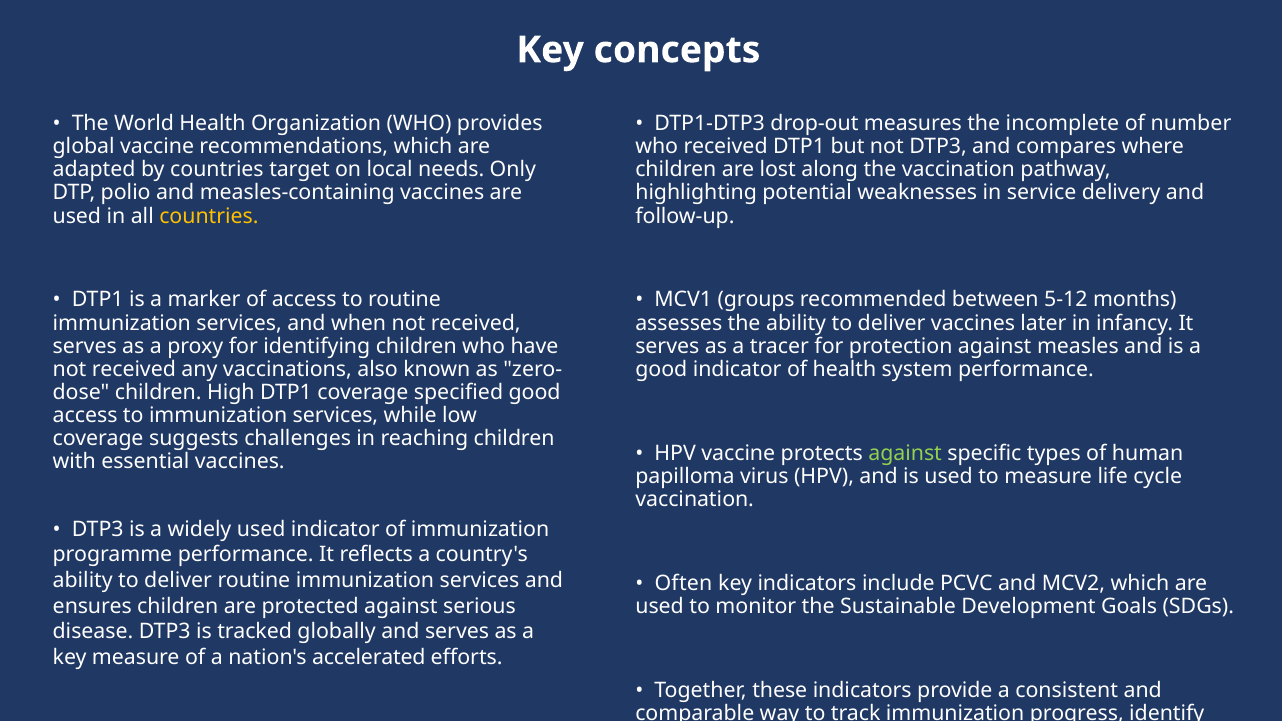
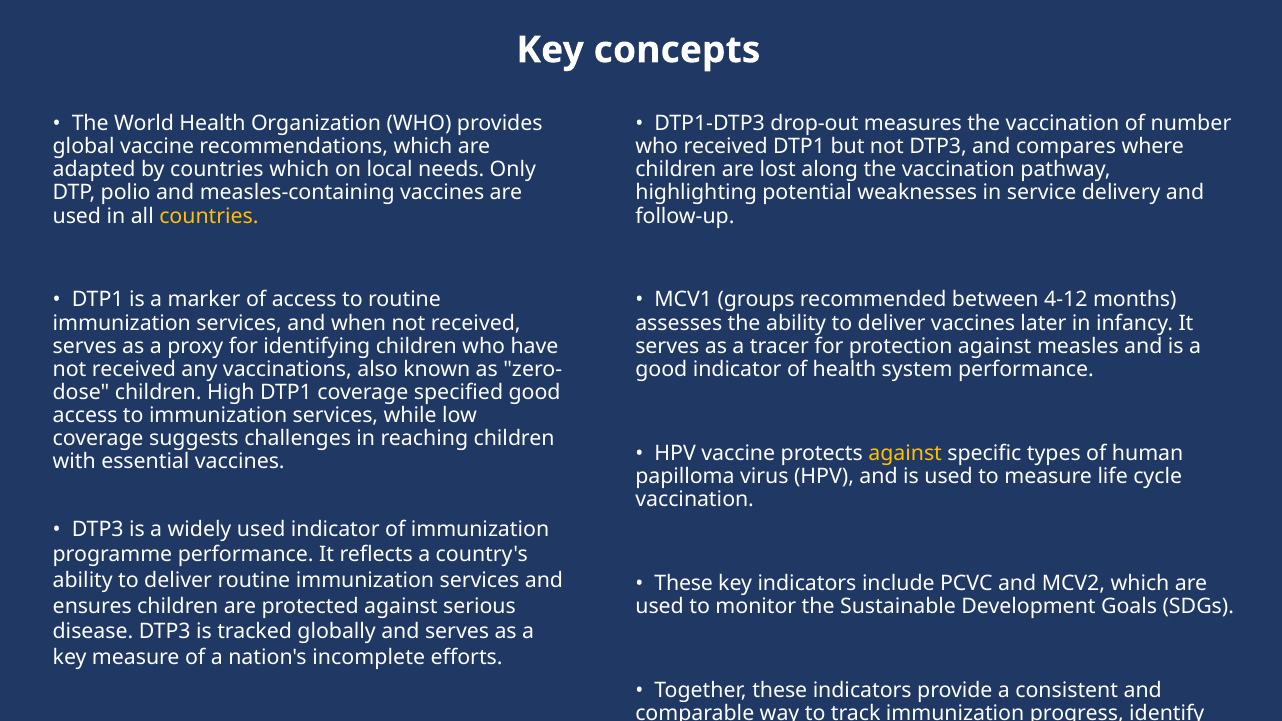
measures the incomplete: incomplete -> vaccination
countries target: target -> which
5-12: 5-12 -> 4-12
against at (905, 453) colour: light green -> yellow
Often at (683, 583): Often -> These
accelerated: accelerated -> incomplete
